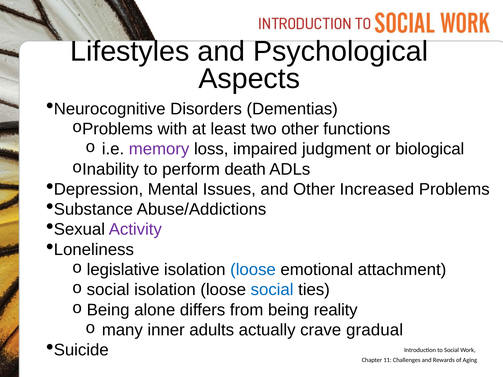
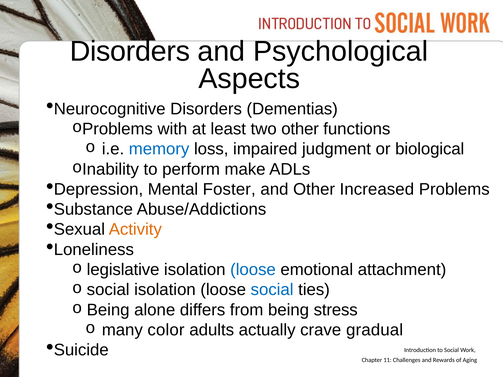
Lifestyles at (130, 51): Lifestyles -> Disorders
memory colour: purple -> blue
death: death -> make
Issues: Issues -> Foster
Activity colour: purple -> orange
reality: reality -> stress
inner: inner -> color
